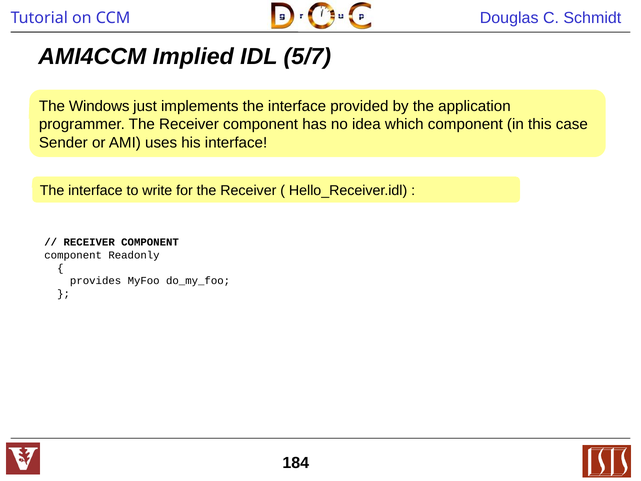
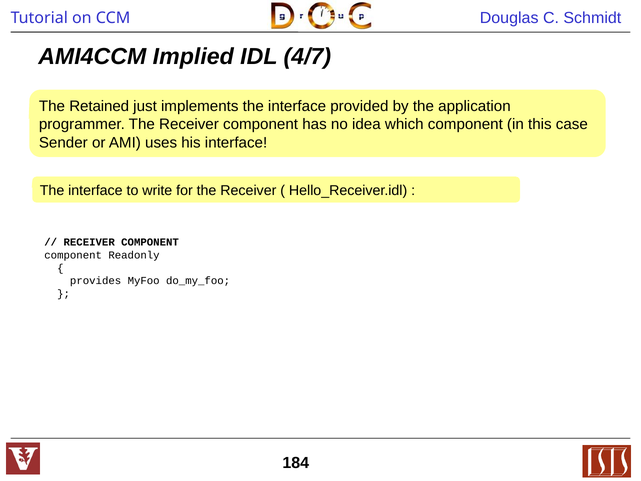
5/7: 5/7 -> 4/7
Windows: Windows -> Retained
